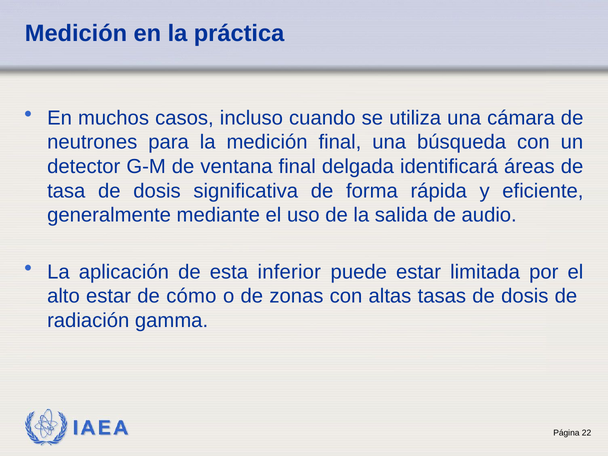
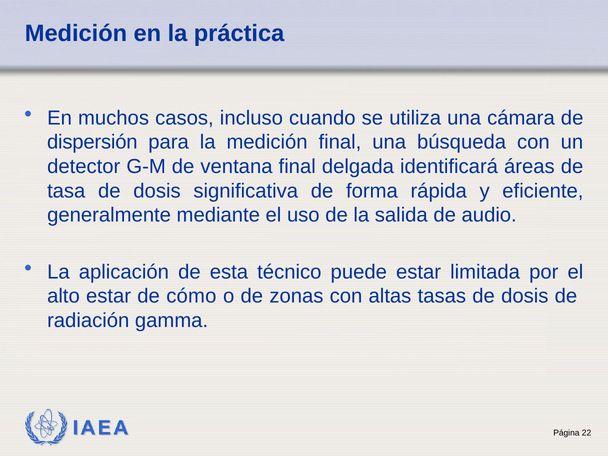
neutrones: neutrones -> dispersión
inferior: inferior -> técnico
